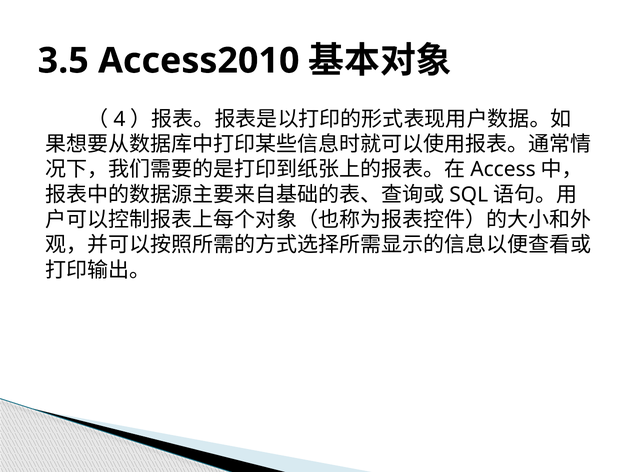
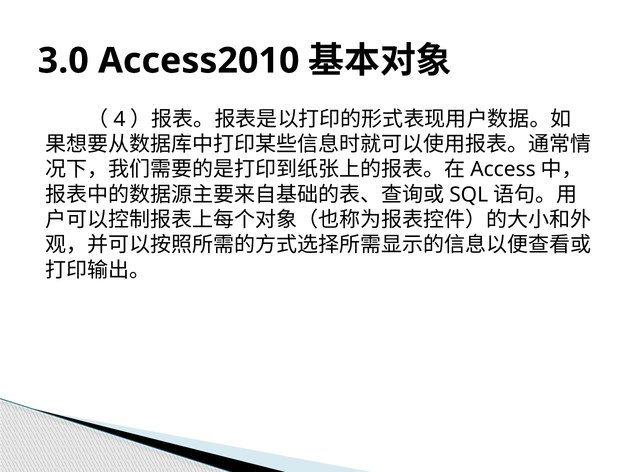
3.5: 3.5 -> 3.0
